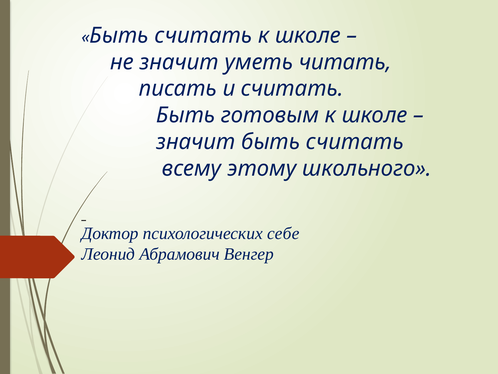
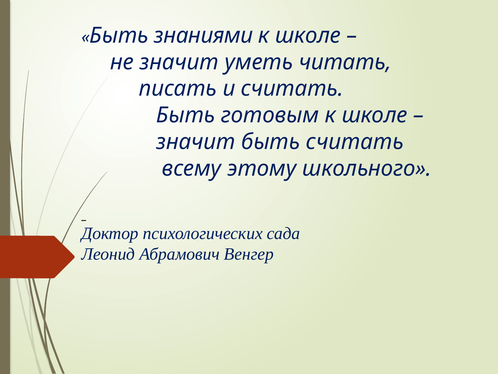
считать at (203, 35): считать -> знаниями
себе: себе -> сада
